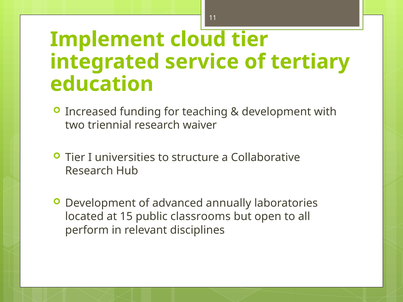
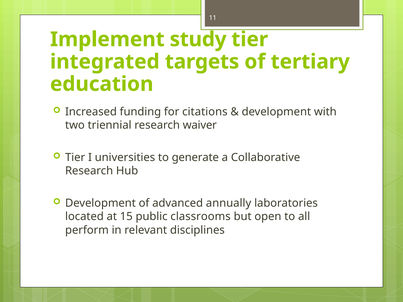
cloud: cloud -> study
service: service -> targets
teaching: teaching -> citations
structure: structure -> generate
